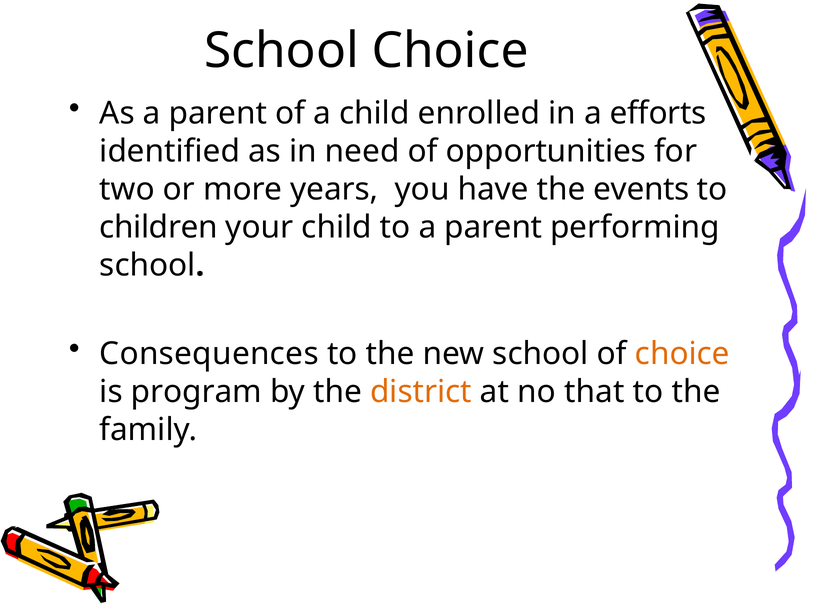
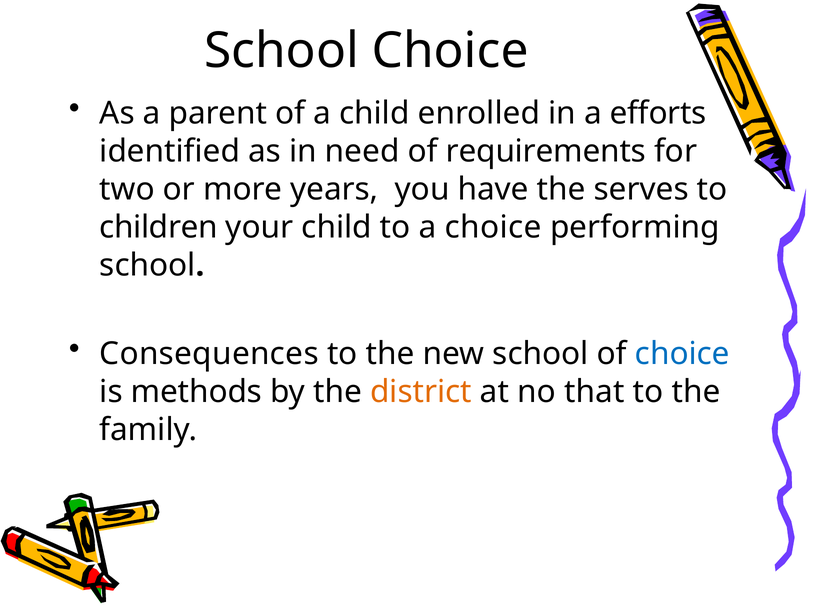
opportunities: opportunities -> requirements
events: events -> serves
to a parent: parent -> choice
choice at (682, 354) colour: orange -> blue
program: program -> methods
